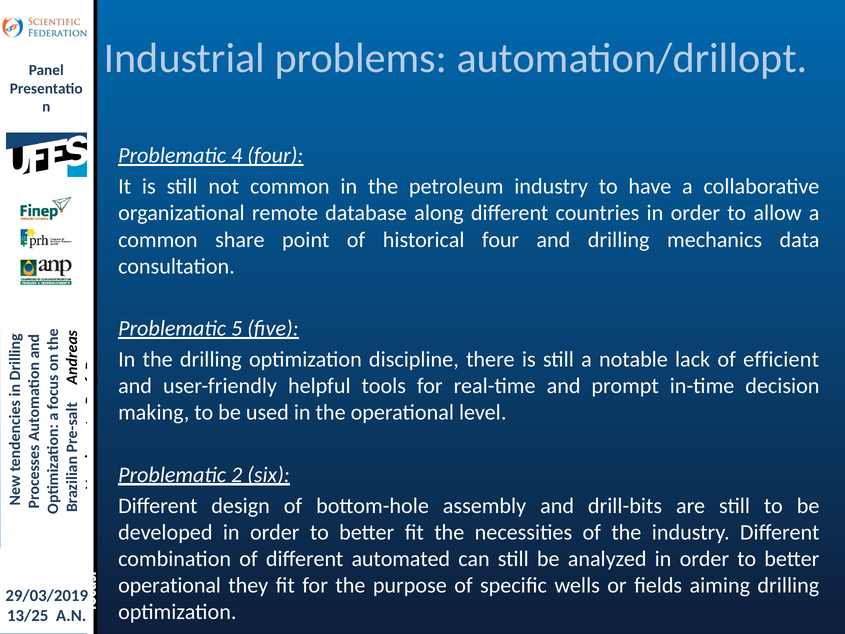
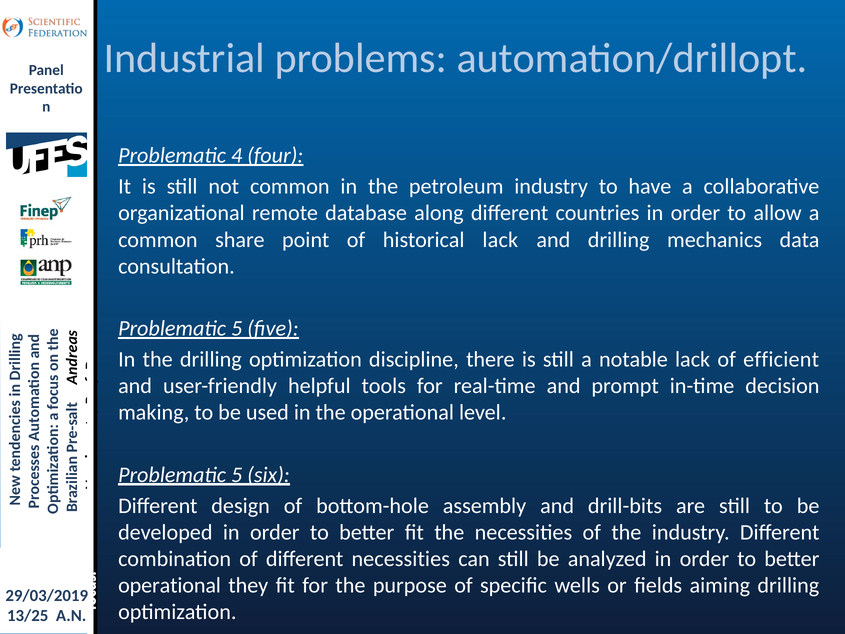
historical four: four -> lack
2 at (237, 475): 2 -> 5
different automated: automated -> necessities
